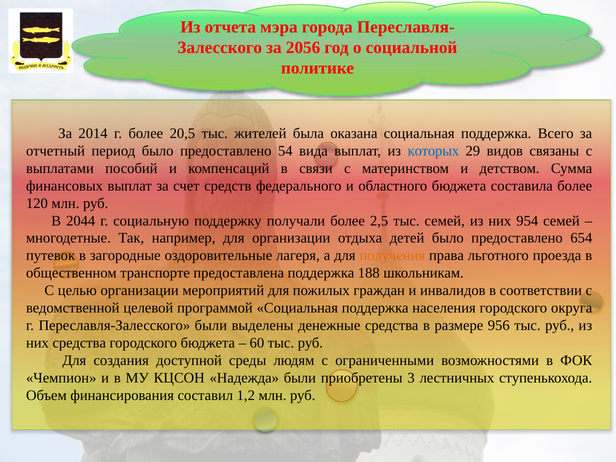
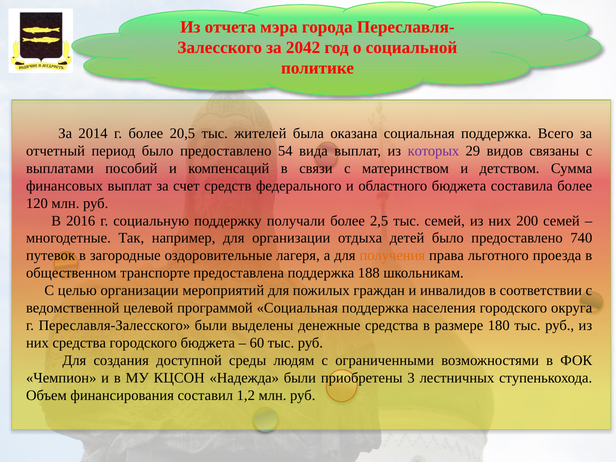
2056: 2056 -> 2042
которых colour: blue -> purple
2044: 2044 -> 2016
954: 954 -> 200
654: 654 -> 740
956: 956 -> 180
